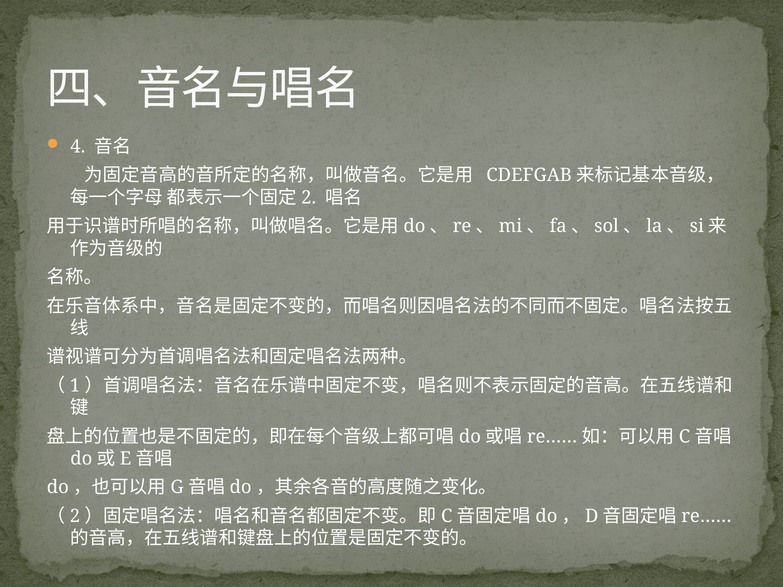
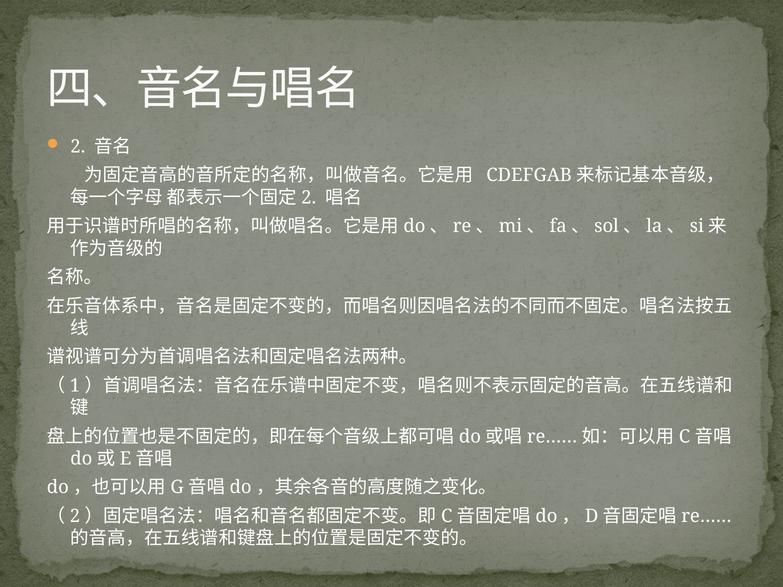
4: 4 -> 2
